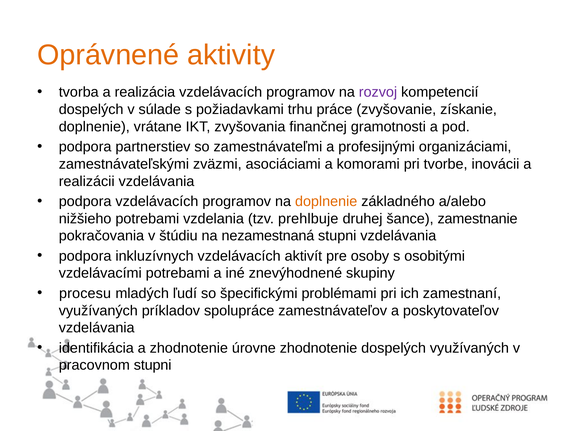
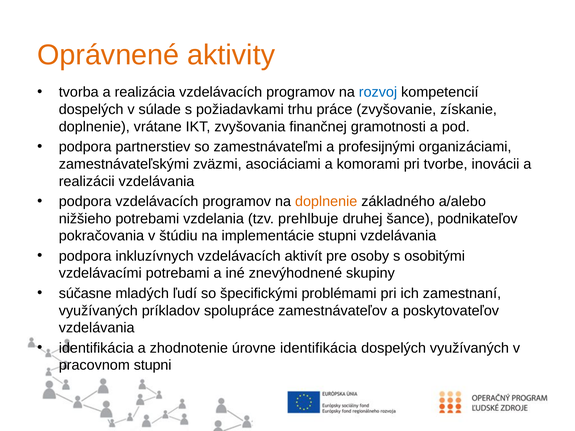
rozvoj colour: purple -> blue
zamestnanie: zamestnanie -> podnikateľov
nezamestnaná: nezamestnaná -> implementácie
procesu: procesu -> súčasne
úrovne zhodnotenie: zhodnotenie -> identifikácia
